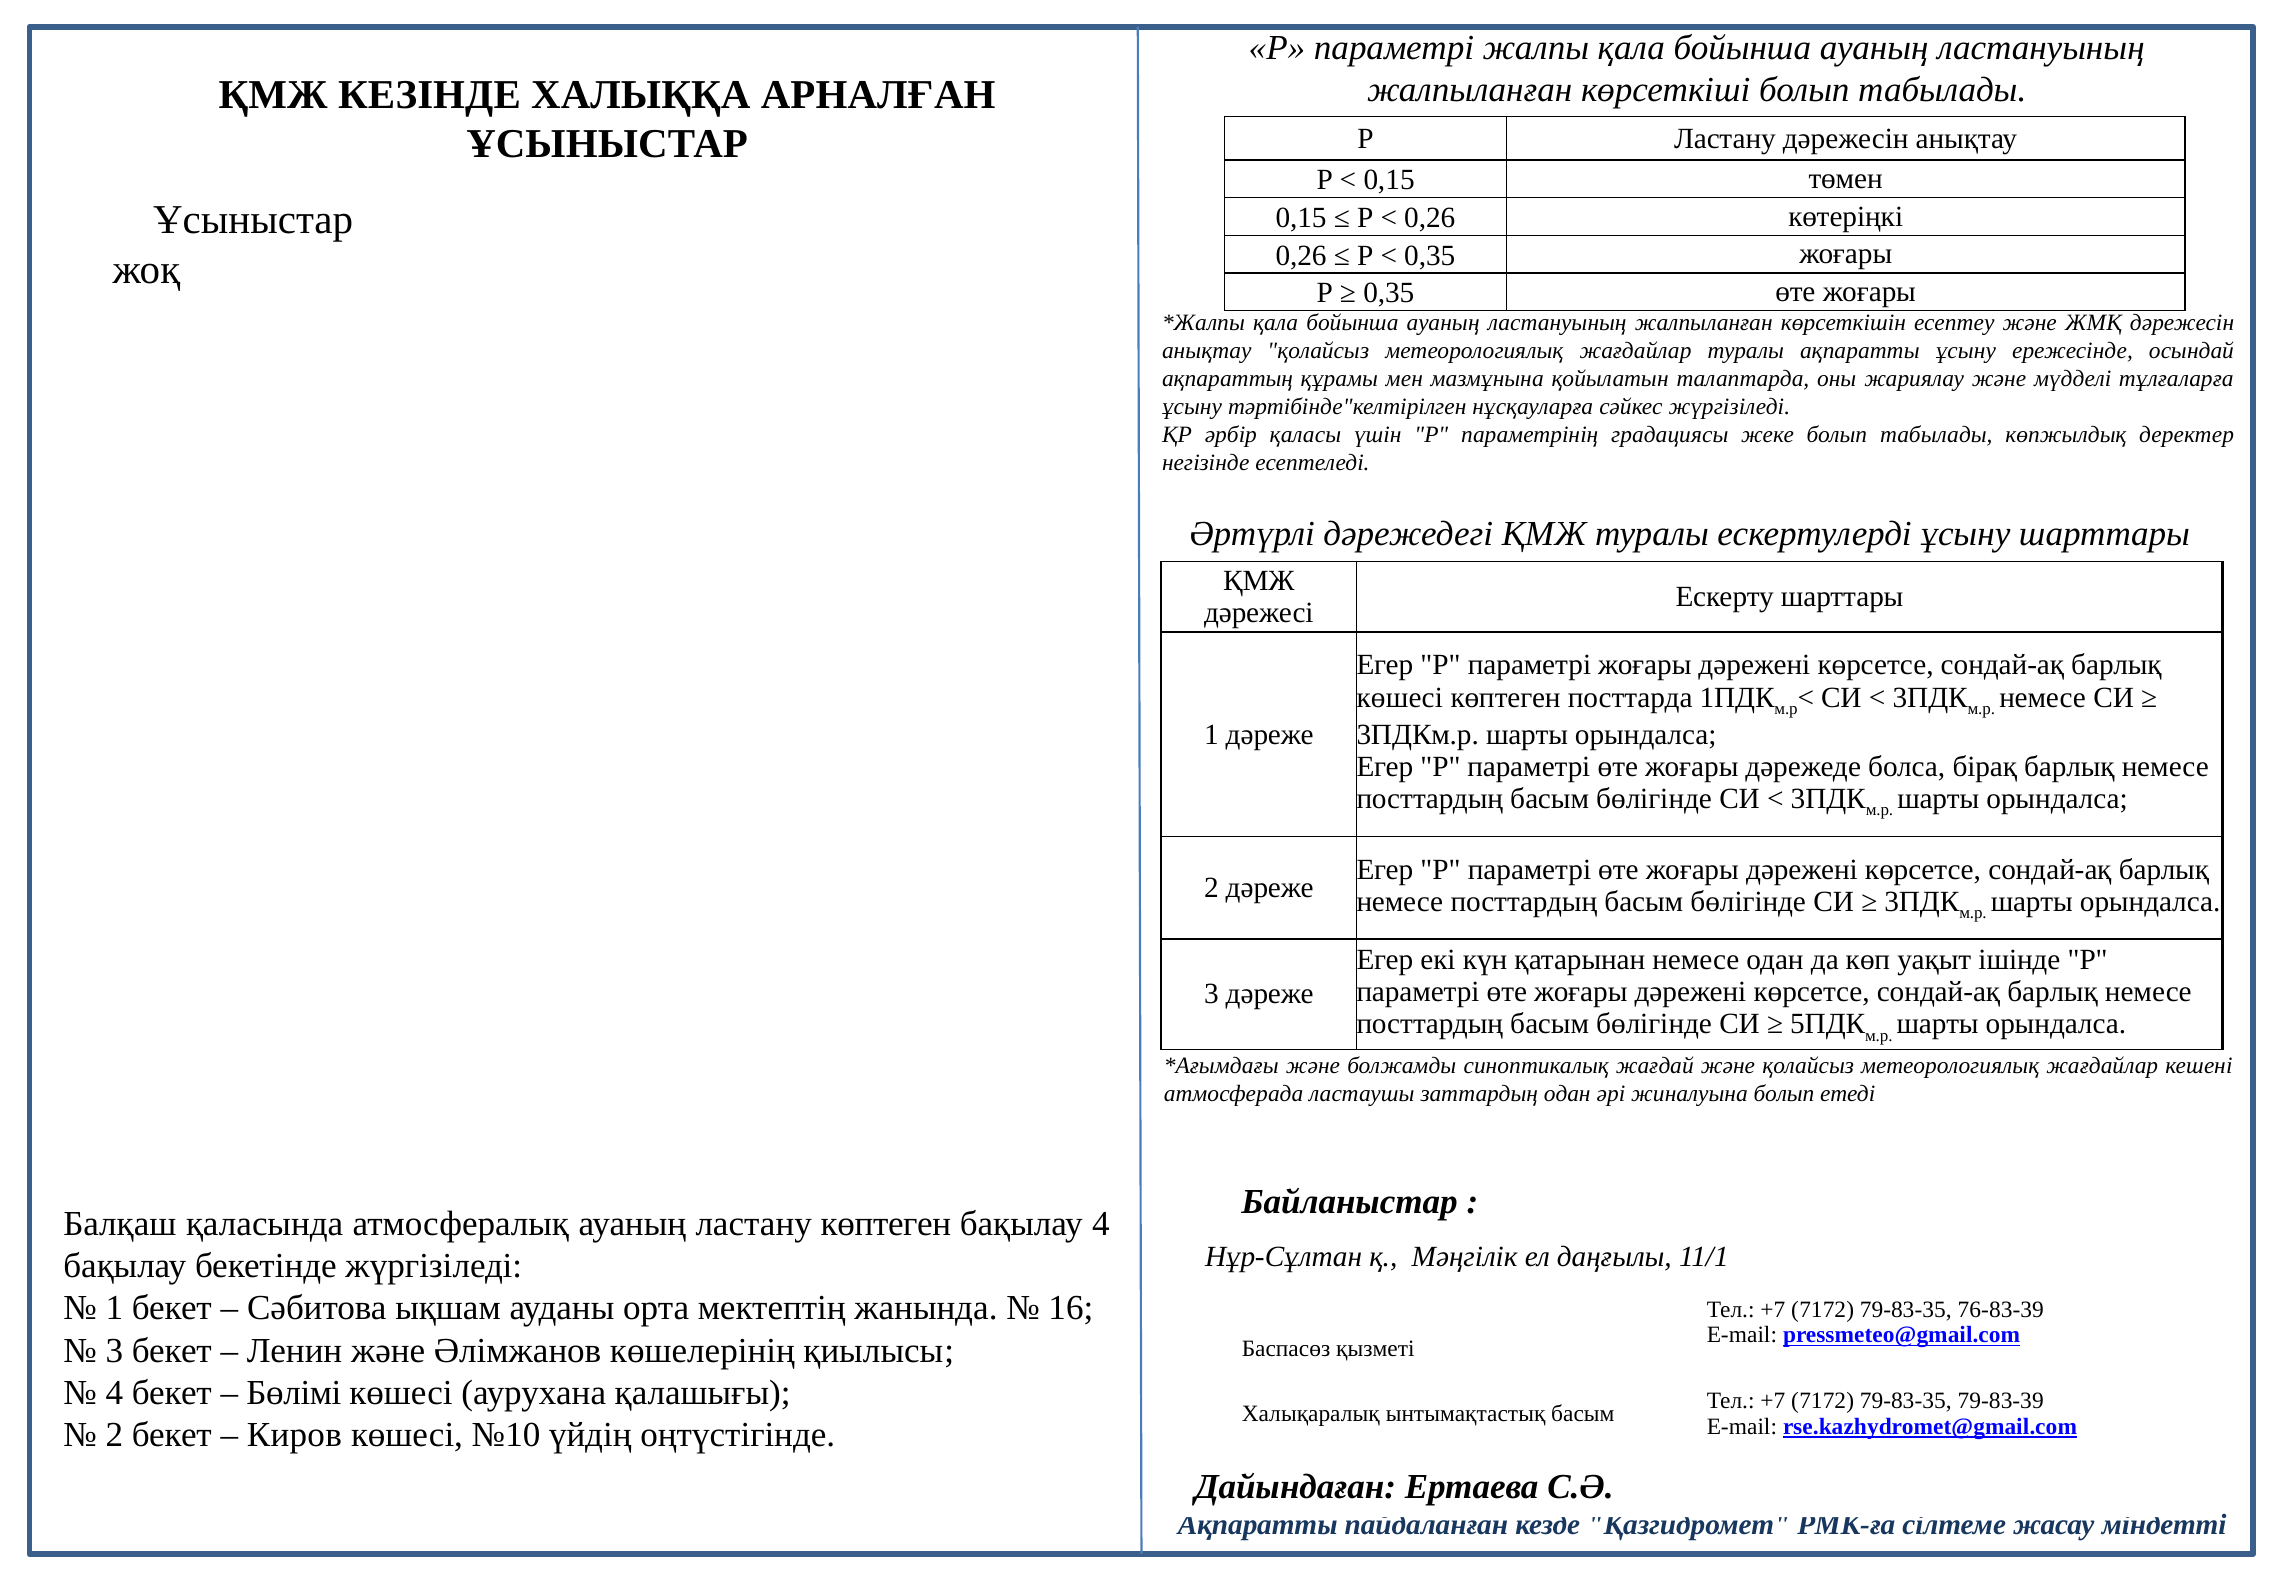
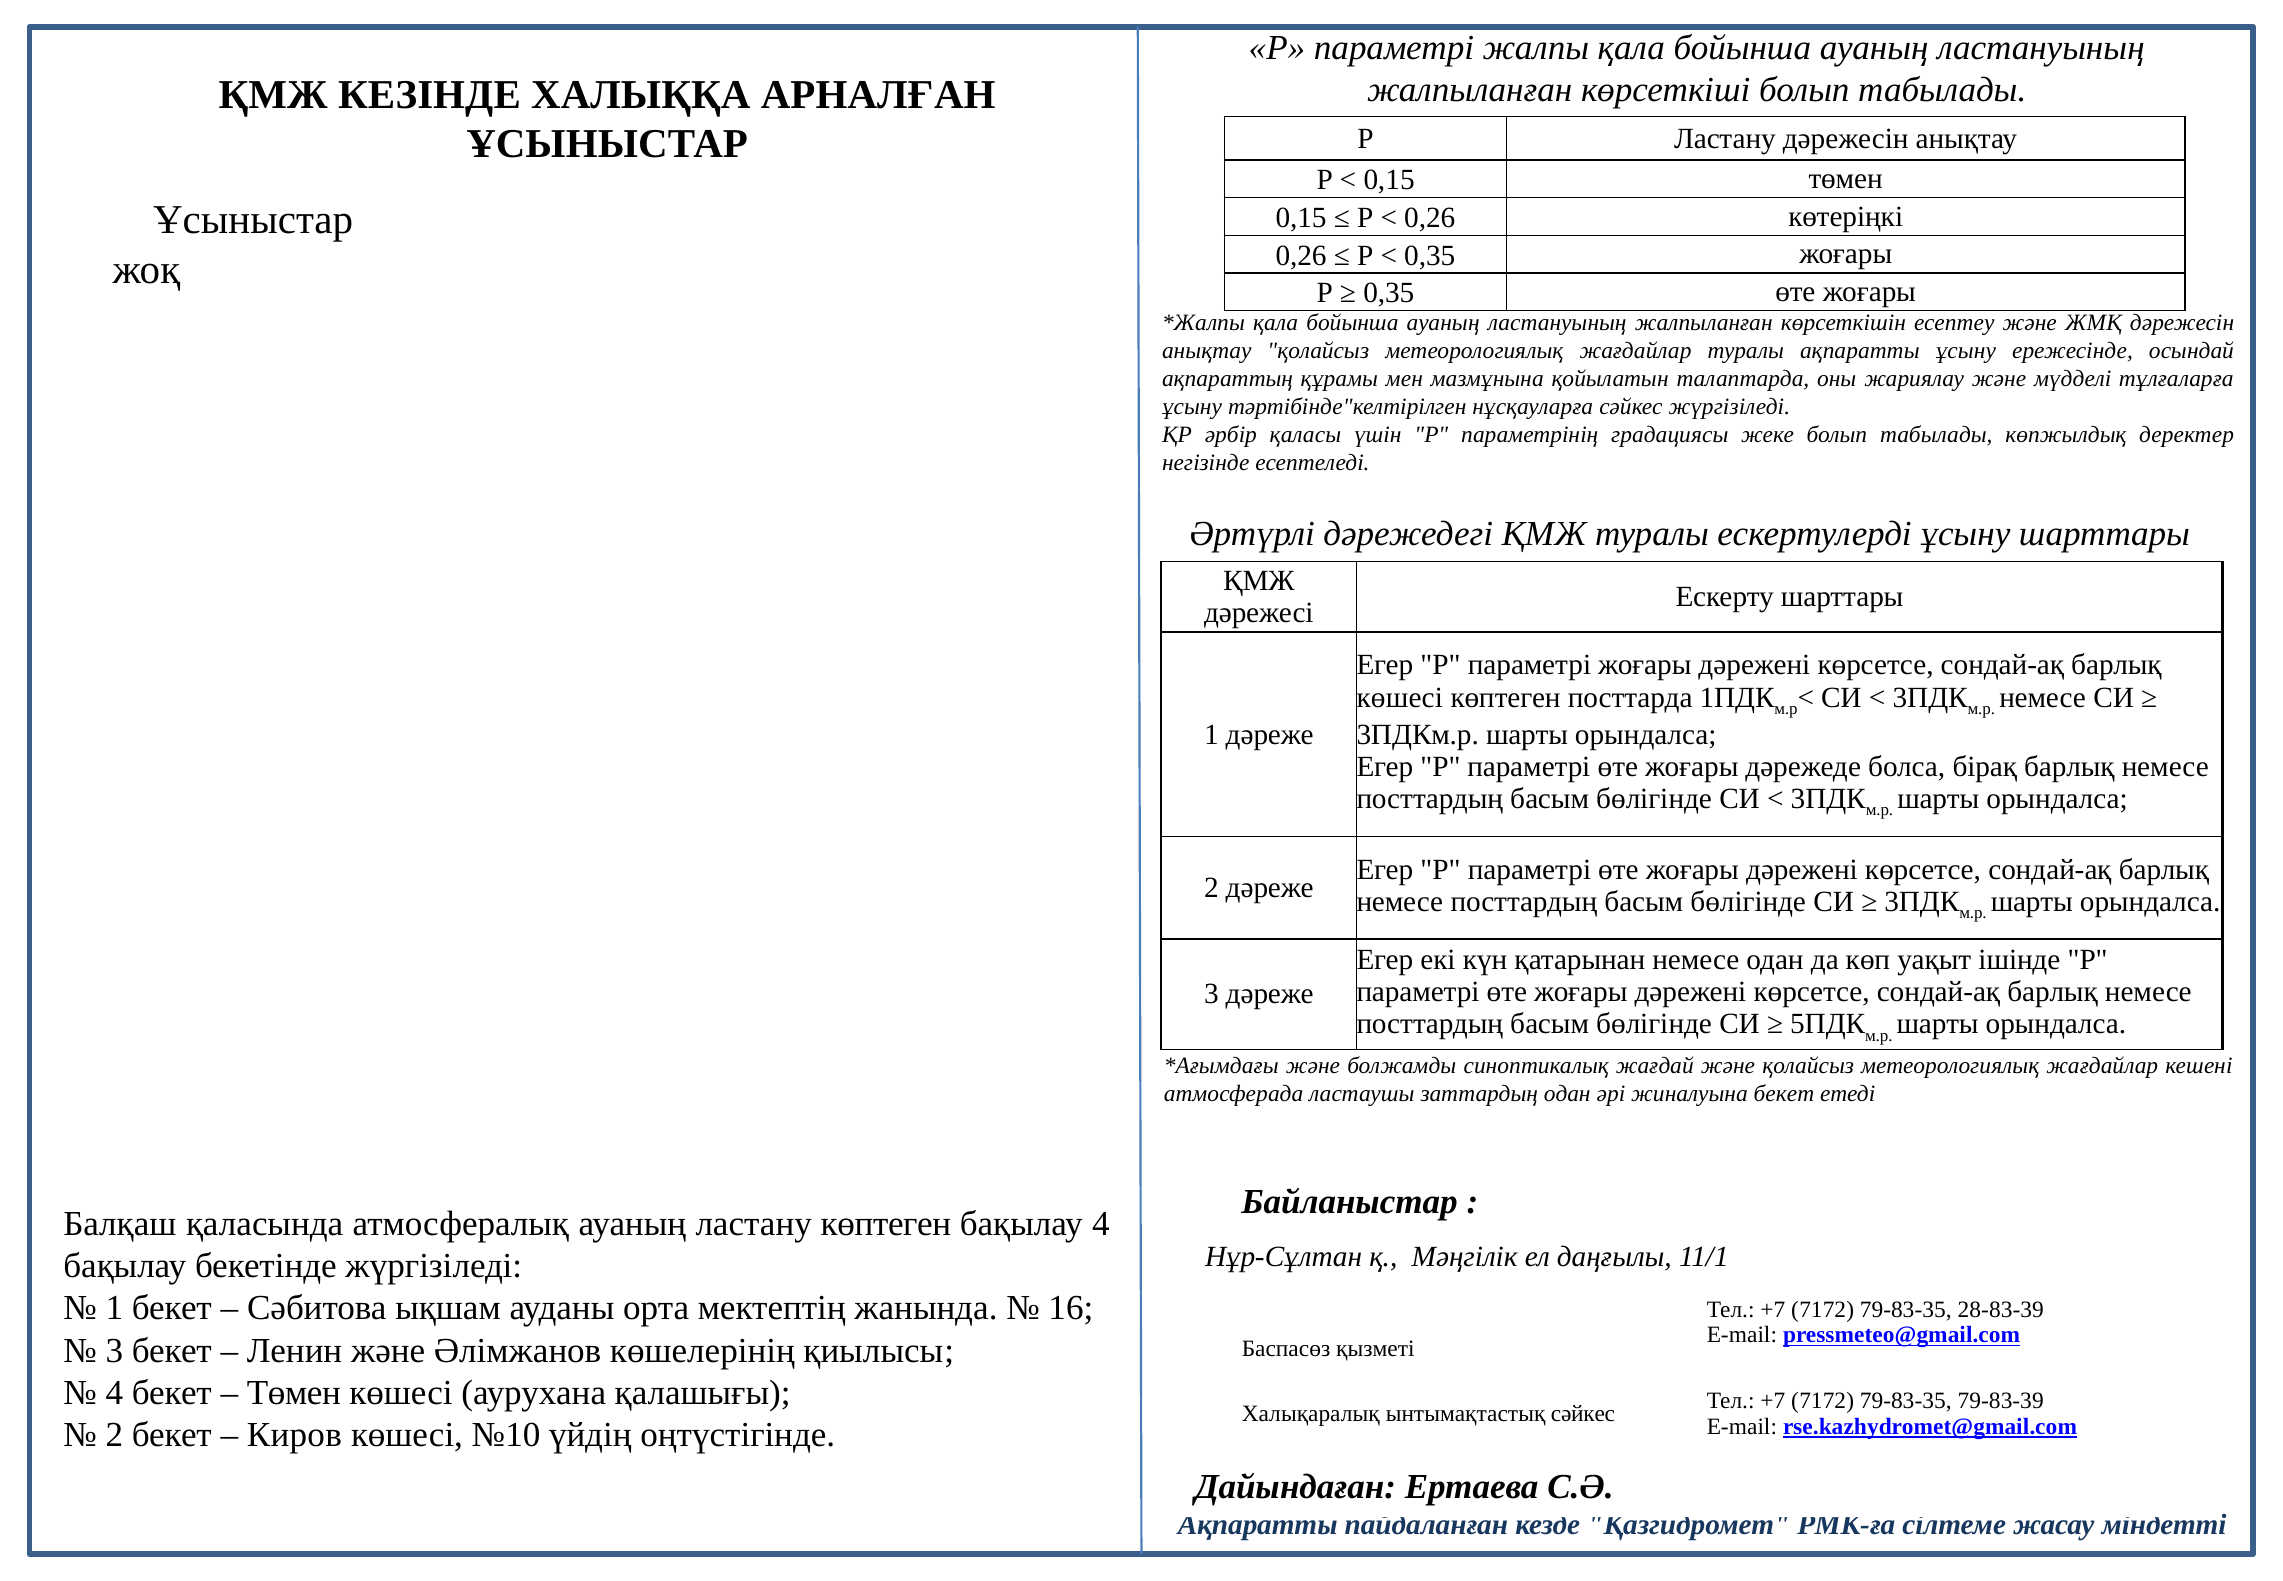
жиналуына болып: болып -> бекет
76-83-39: 76-83-39 -> 28-83-39
Бөлімі at (294, 1392): Бөлімі -> Төмен
ынтымақтастық басым: басым -> сәйкес
